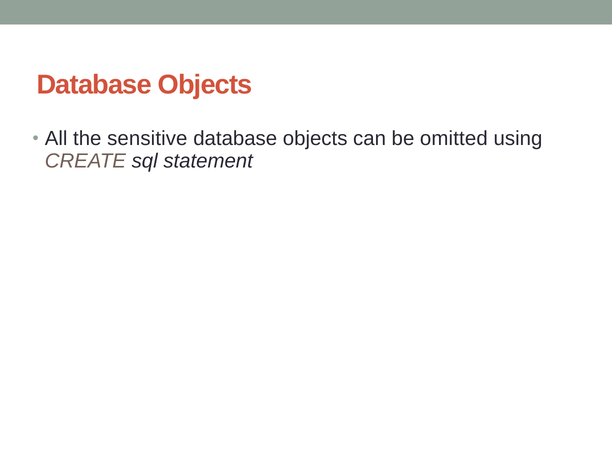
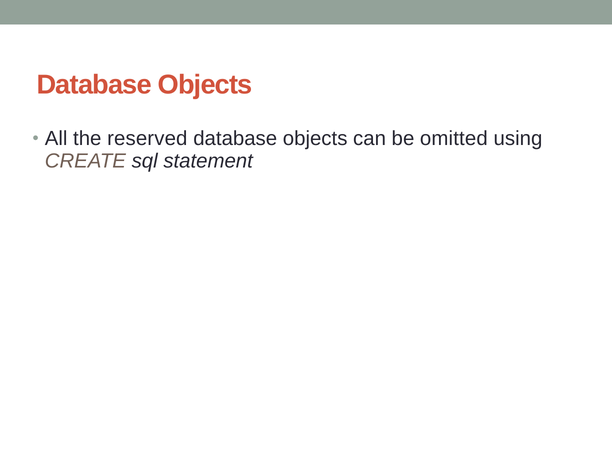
sensitive: sensitive -> reserved
